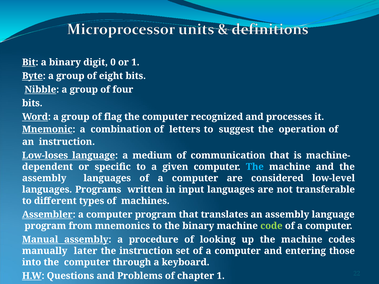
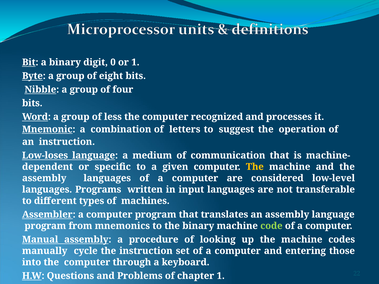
flag: flag -> less
The at (255, 167) colour: light blue -> yellow
later: later -> cycle
